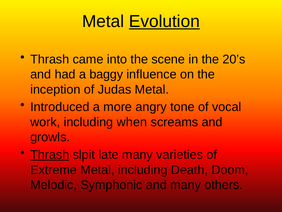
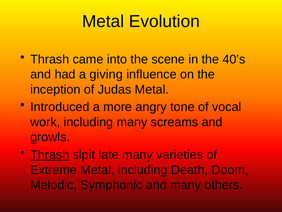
Evolution underline: present -> none
20’s: 20’s -> 40’s
baggy: baggy -> giving
including when: when -> many
